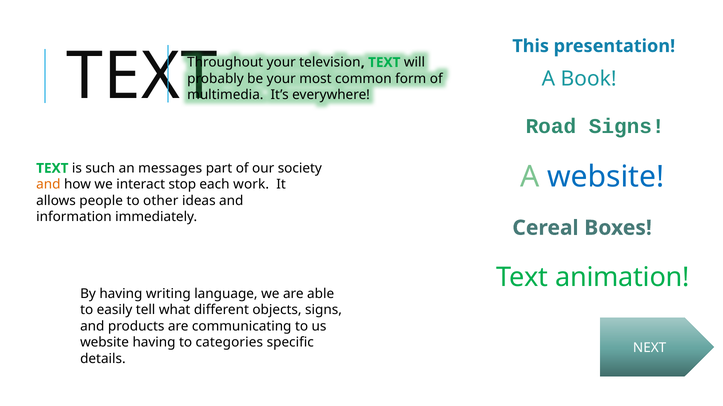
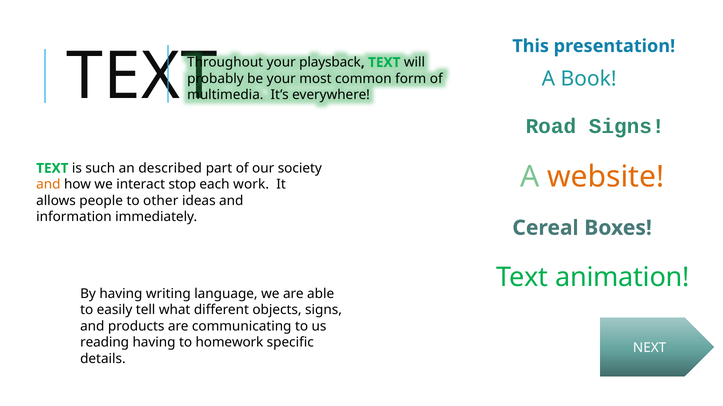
television: television -> playsback
messages: messages -> described
website at (606, 177) colour: blue -> orange
website at (105, 343): website -> reading
categories: categories -> homework
